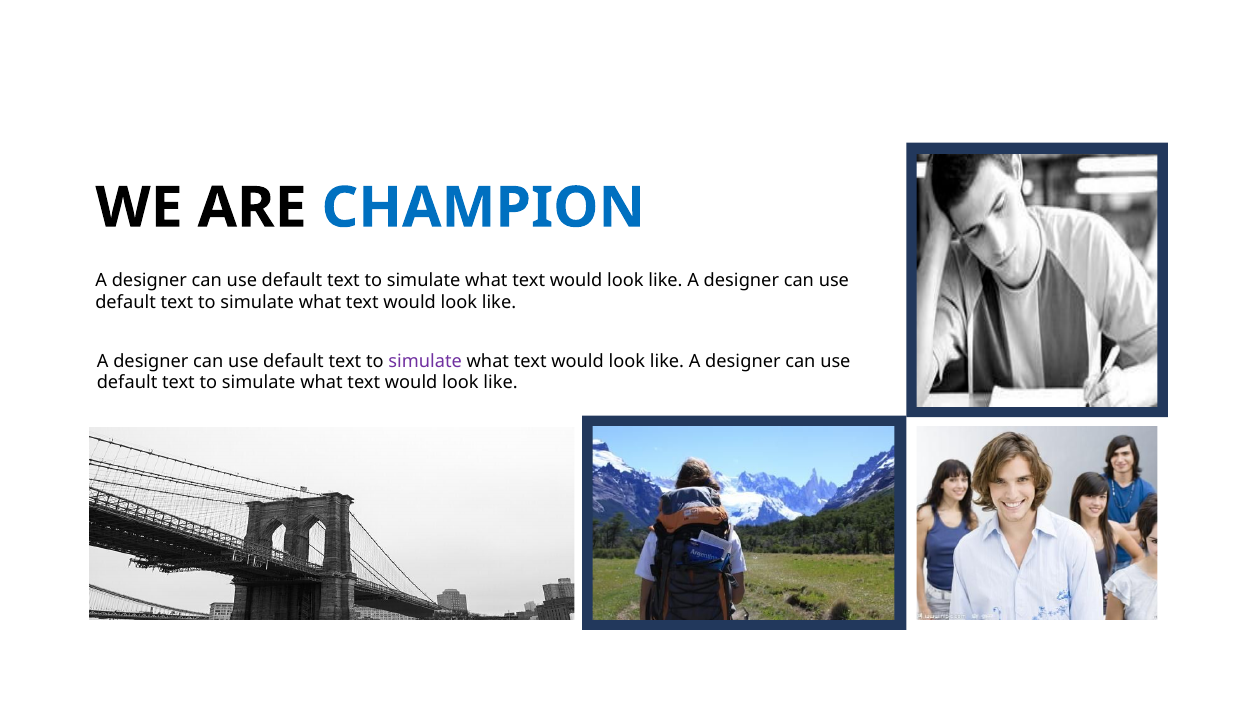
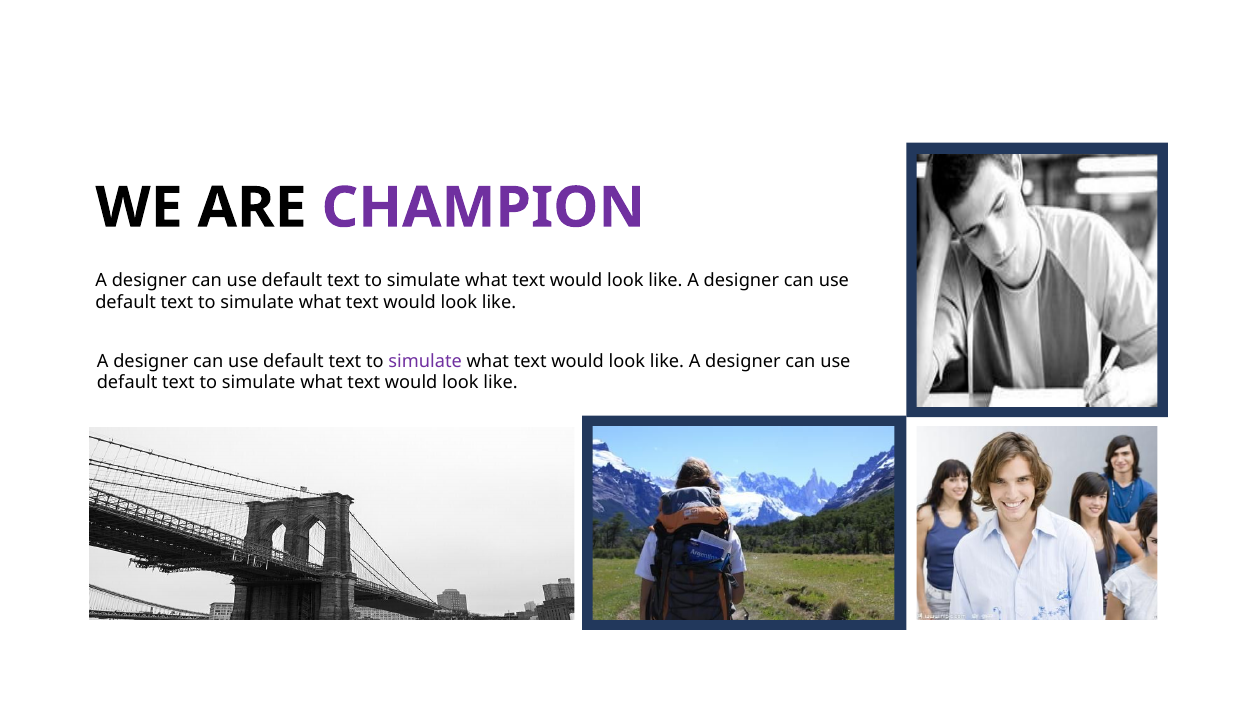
CHAMPION colour: blue -> purple
